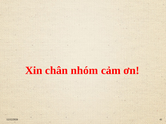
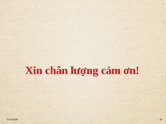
nhóm: nhóm -> lượng
